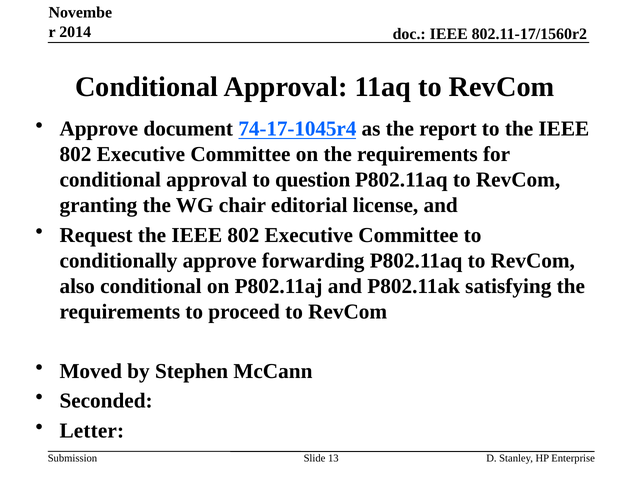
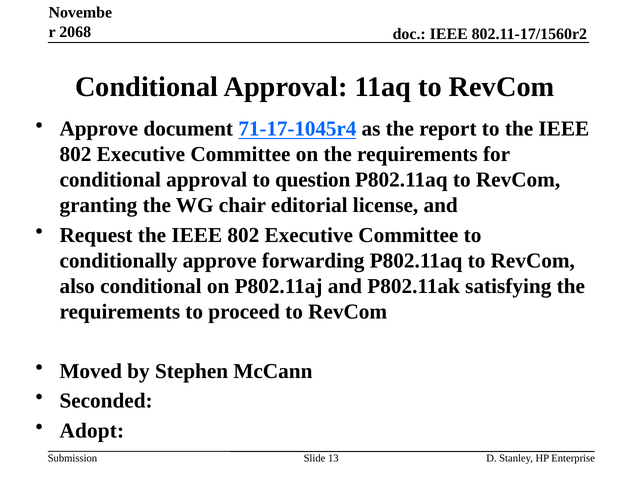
2014: 2014 -> 2068
74-17-1045r4: 74-17-1045r4 -> 71-17-1045r4
Letter: Letter -> Adopt
